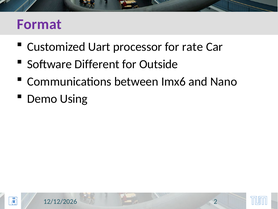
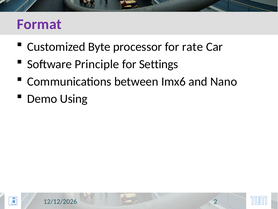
Uart: Uart -> Byte
Different: Different -> Principle
Outside: Outside -> Settings
